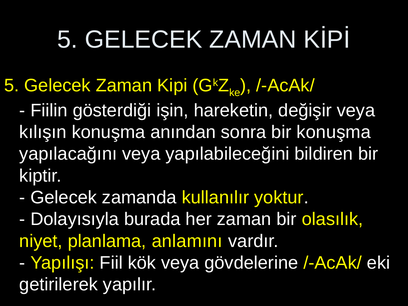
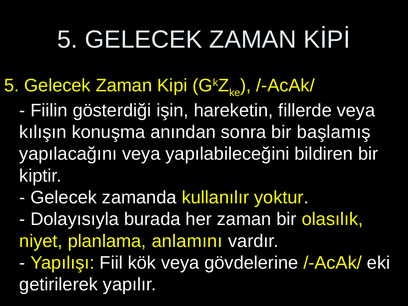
değişir: değişir -> fillerde
bir konuşma: konuşma -> başlamış
